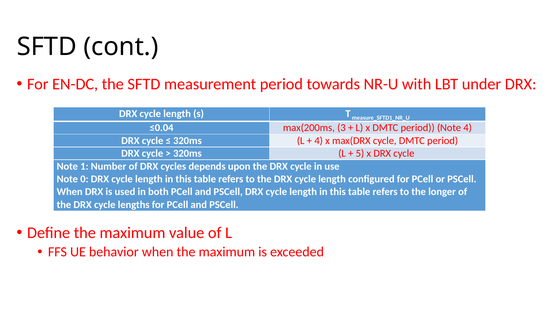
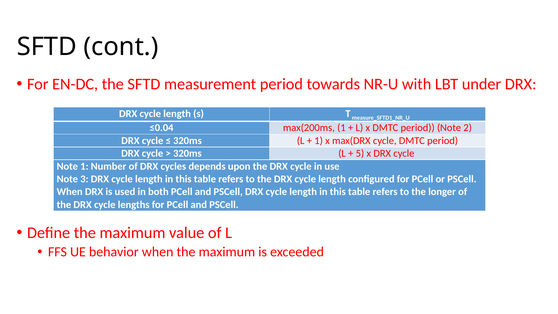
max(200ms 3: 3 -> 1
Note 4: 4 -> 2
4 at (319, 141): 4 -> 1
0: 0 -> 3
